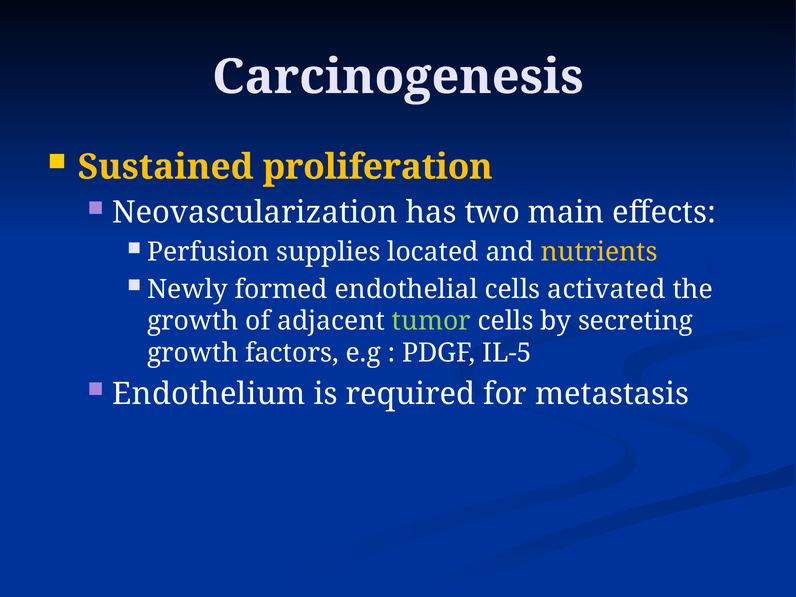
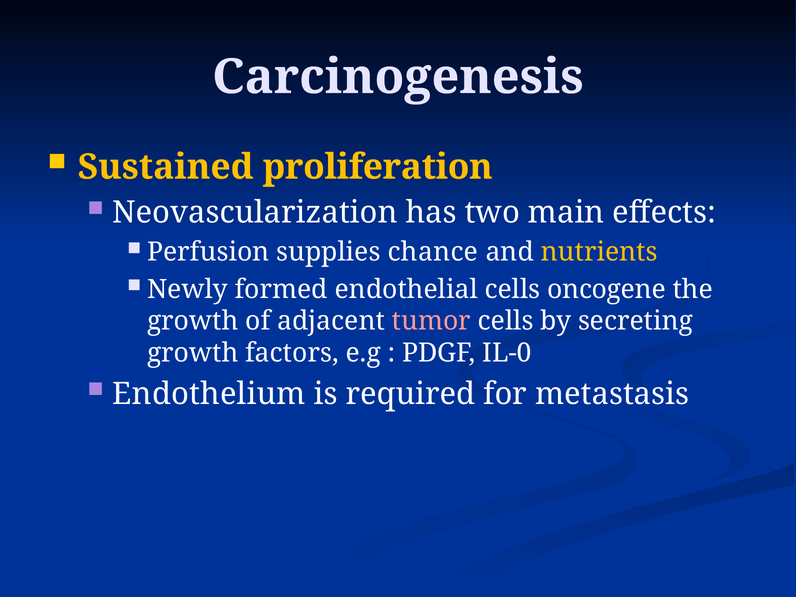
located: located -> chance
activated: activated -> oncogene
tumor colour: light green -> pink
IL-5: IL-5 -> IL-0
